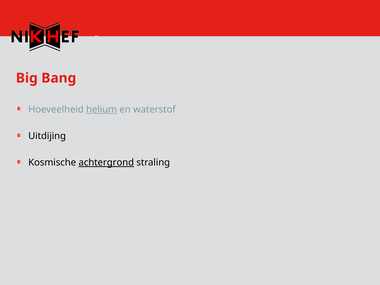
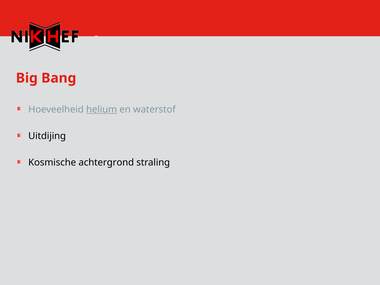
achtergrond underline: present -> none
